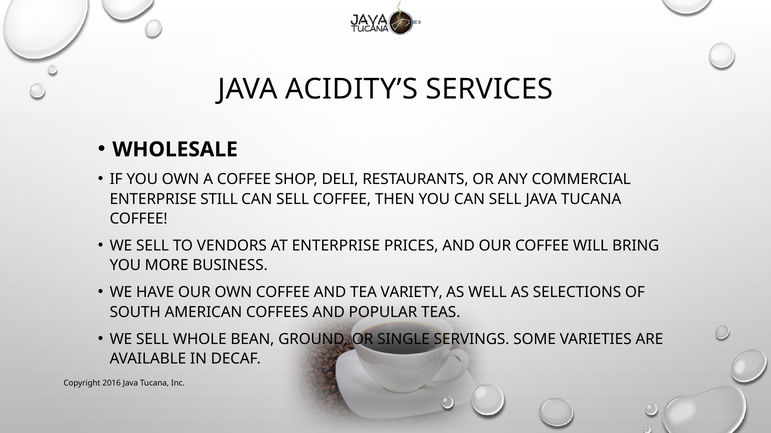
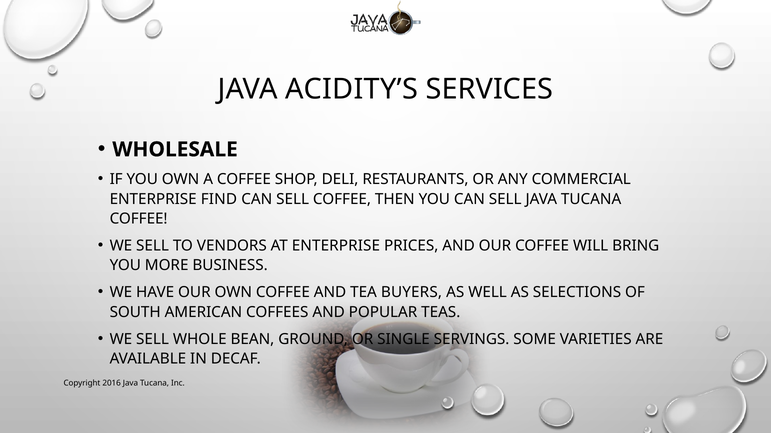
STILL: STILL -> FIND
VARIETY: VARIETY -> BUYERS
